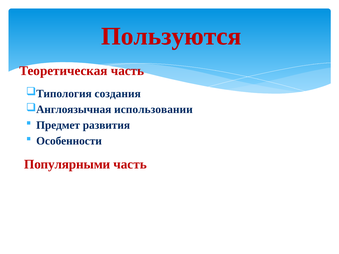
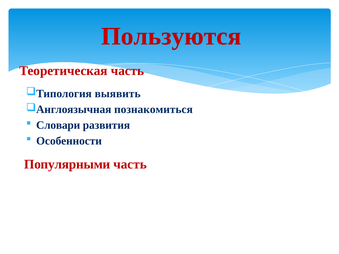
создания: создания -> выявить
использовании: использовании -> познакомиться
Предмет: Предмет -> Словари
